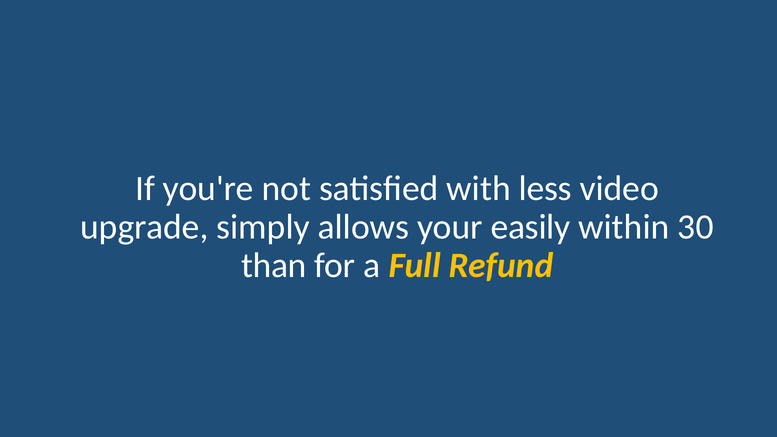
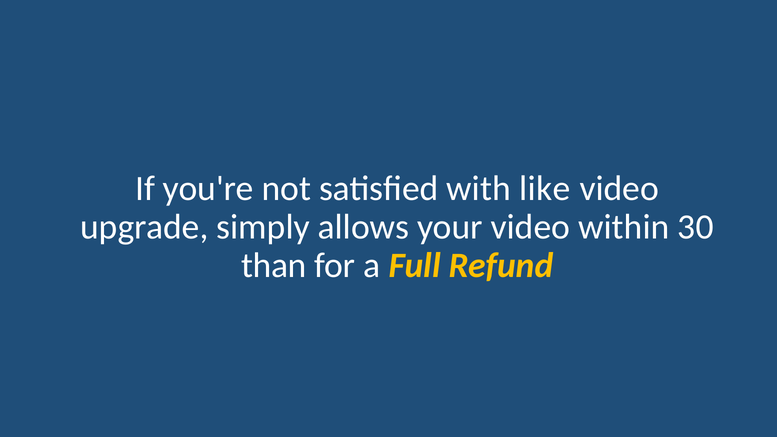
less: less -> like
your easily: easily -> video
